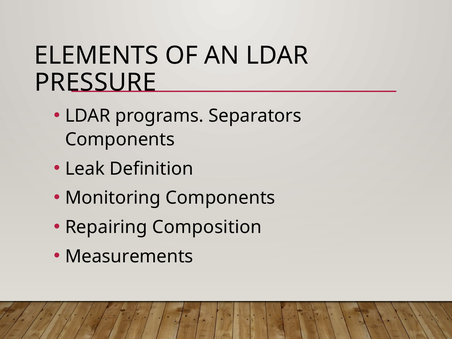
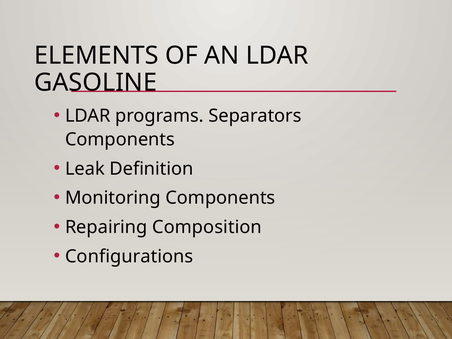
PRESSURE: PRESSURE -> GASOLINE
Measurements: Measurements -> Configurations
